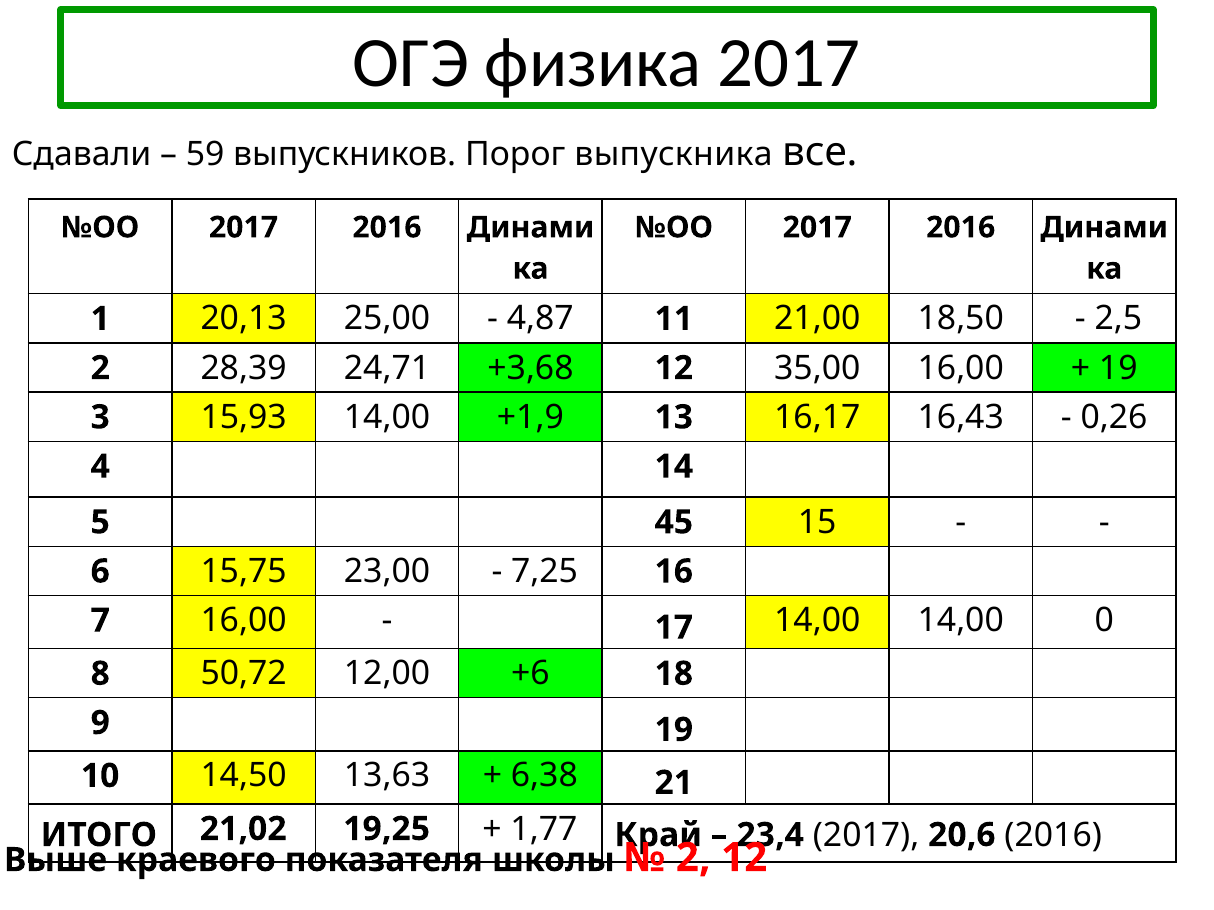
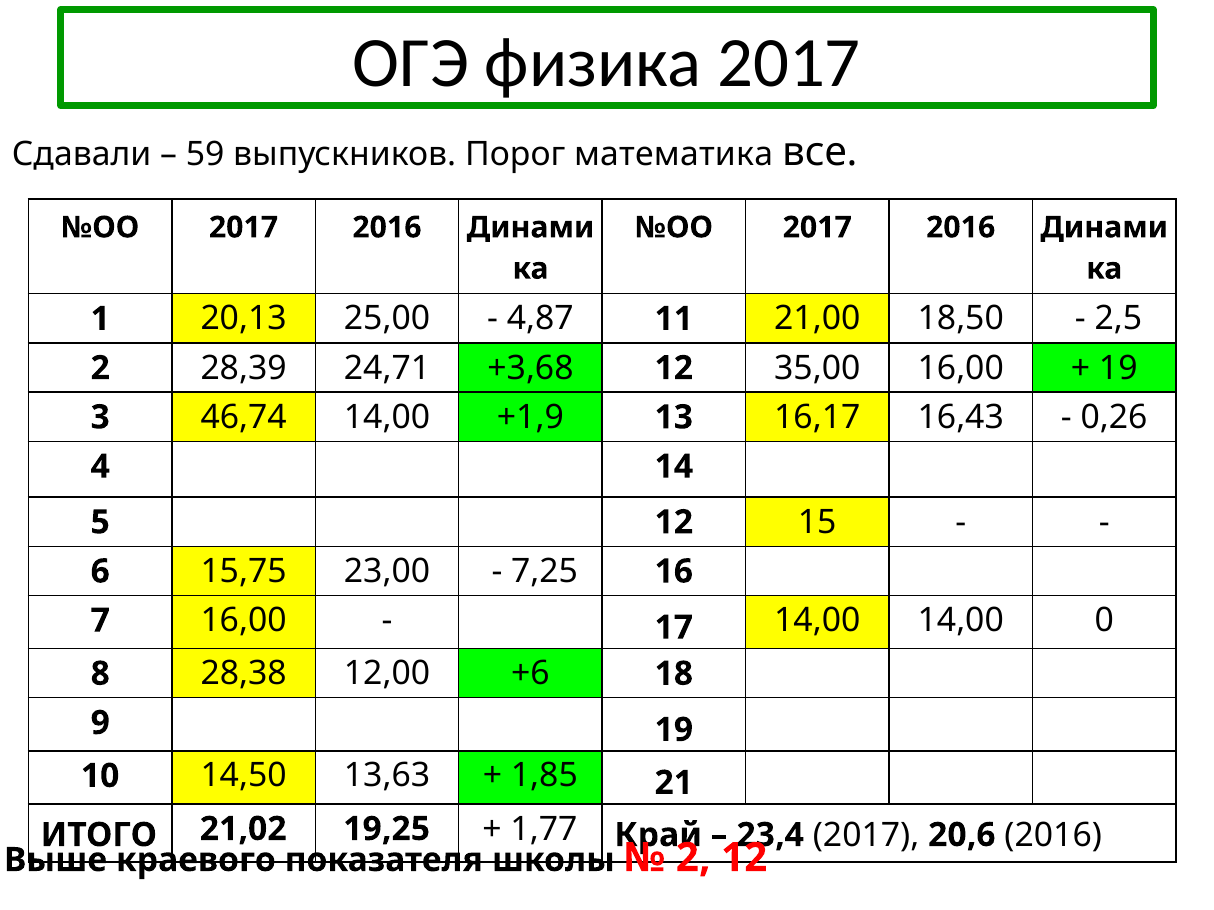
выпускника: выпускника -> математика
15,93: 15,93 -> 46,74
5 45: 45 -> 12
50,72: 50,72 -> 28,38
6,38: 6,38 -> 1,85
